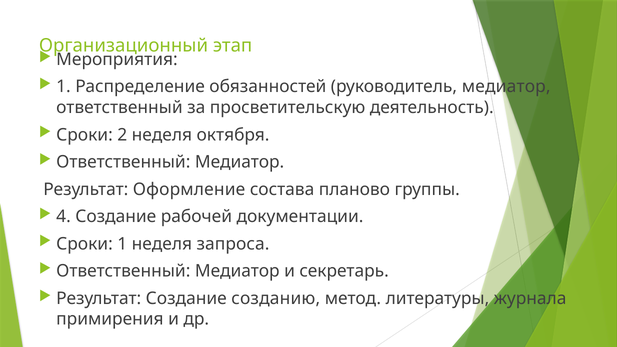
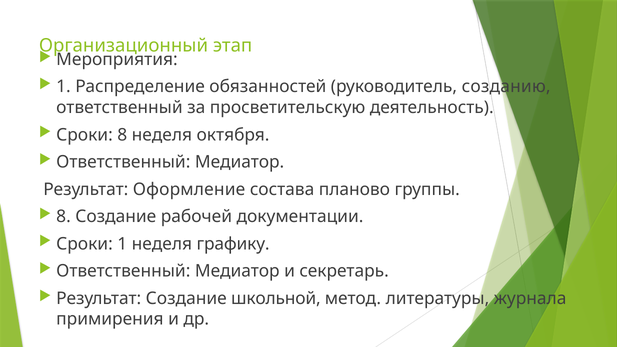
руководитель медиатор: медиатор -> созданию
Сроки 2: 2 -> 8
4 at (64, 217): 4 -> 8
запроса: запроса -> графику
созданию: созданию -> школьной
